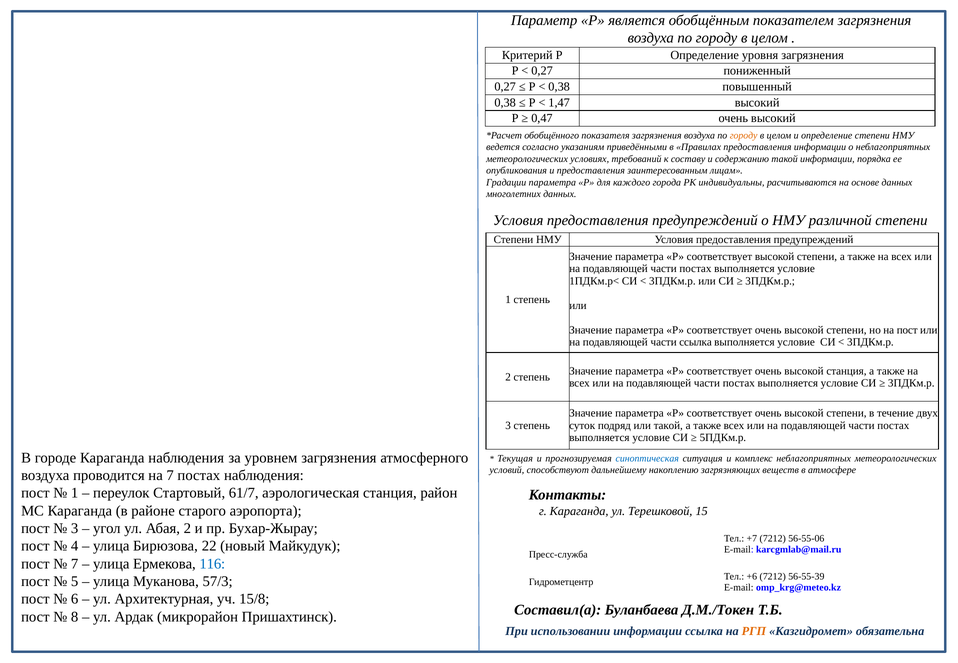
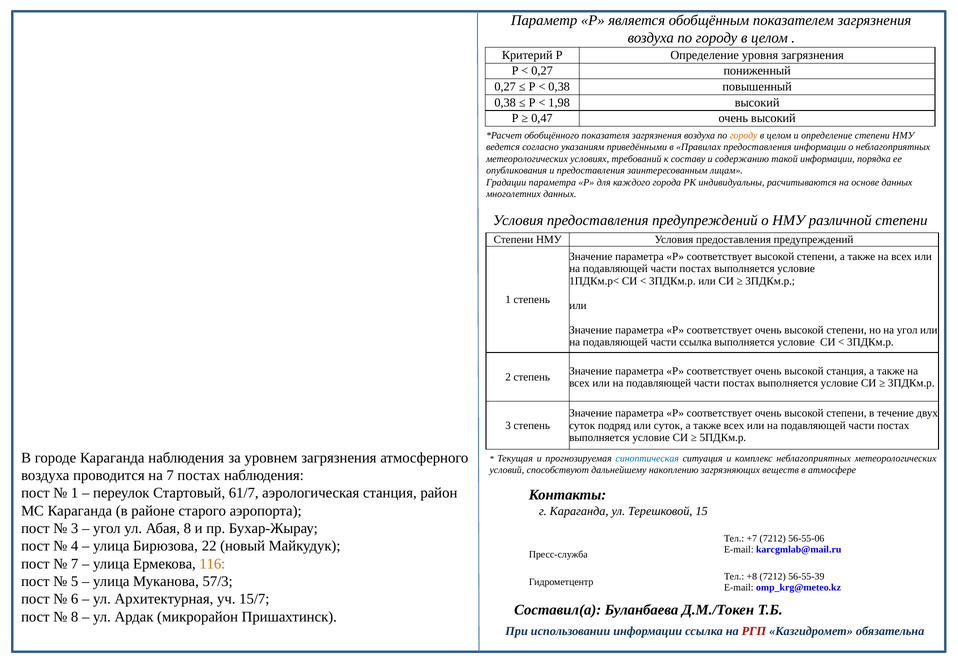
1,47: 1,47 -> 1,98
на пост: пост -> угол
или такой: такой -> суток
Абая 2: 2 -> 8
116 colour: blue -> orange
+6: +6 -> +8
15/8: 15/8 -> 15/7
РГП colour: orange -> red
